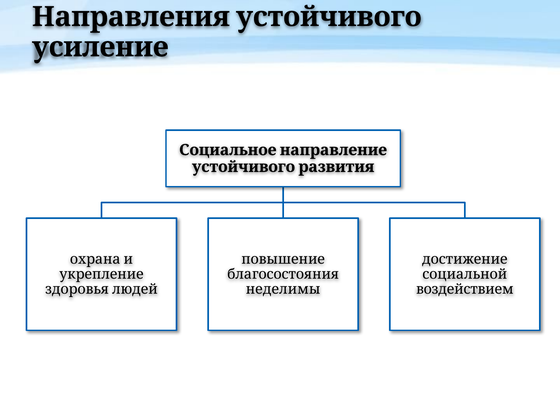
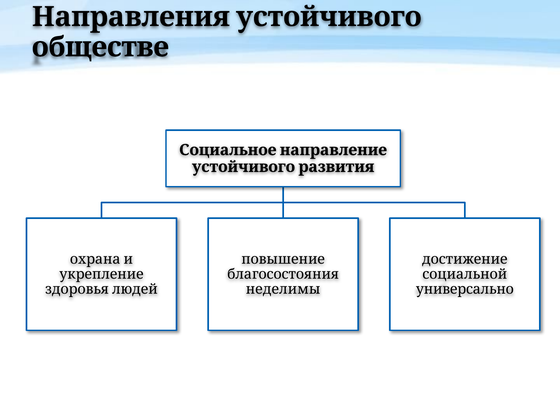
усиление: усиление -> обществе
воздействием: воздействием -> универсально
